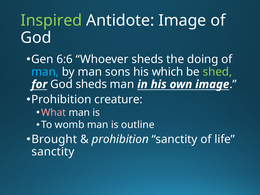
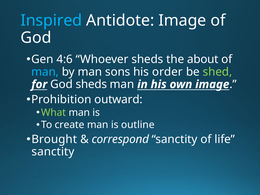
Inspired colour: light green -> light blue
6:6: 6:6 -> 4:6
doing: doing -> about
which: which -> order
creature: creature -> outward
What colour: pink -> light green
womb: womb -> create
prohibition at (120, 139): prohibition -> correspond
